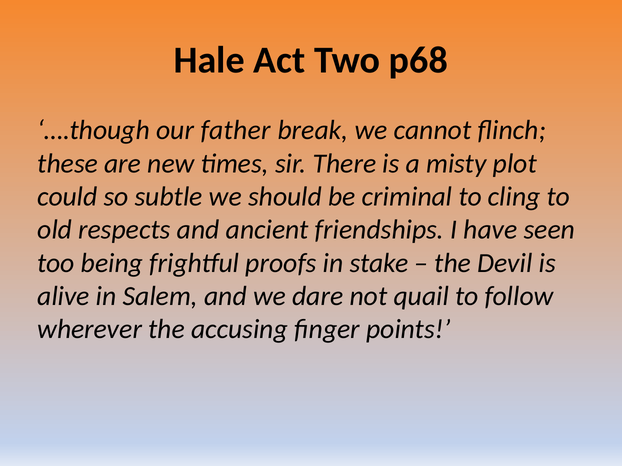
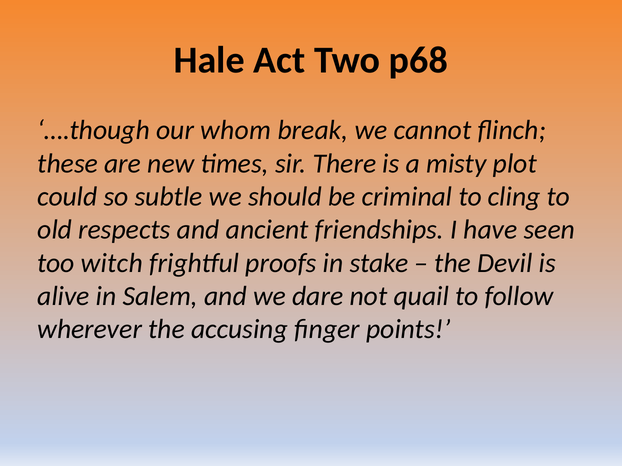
father: father -> whom
being: being -> witch
